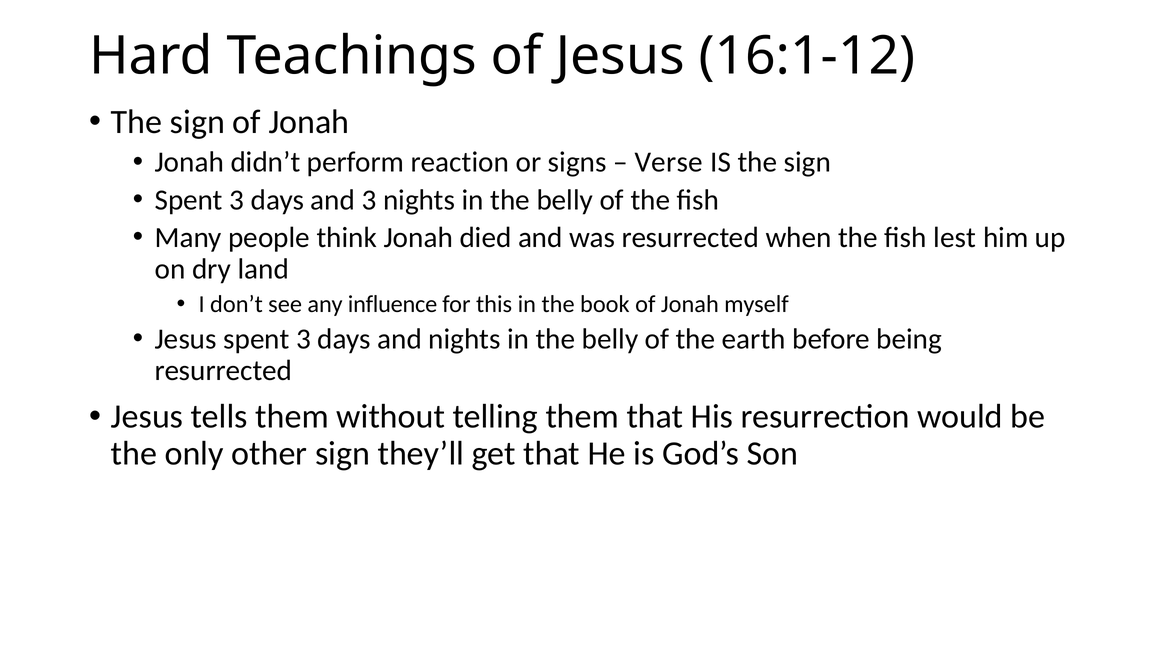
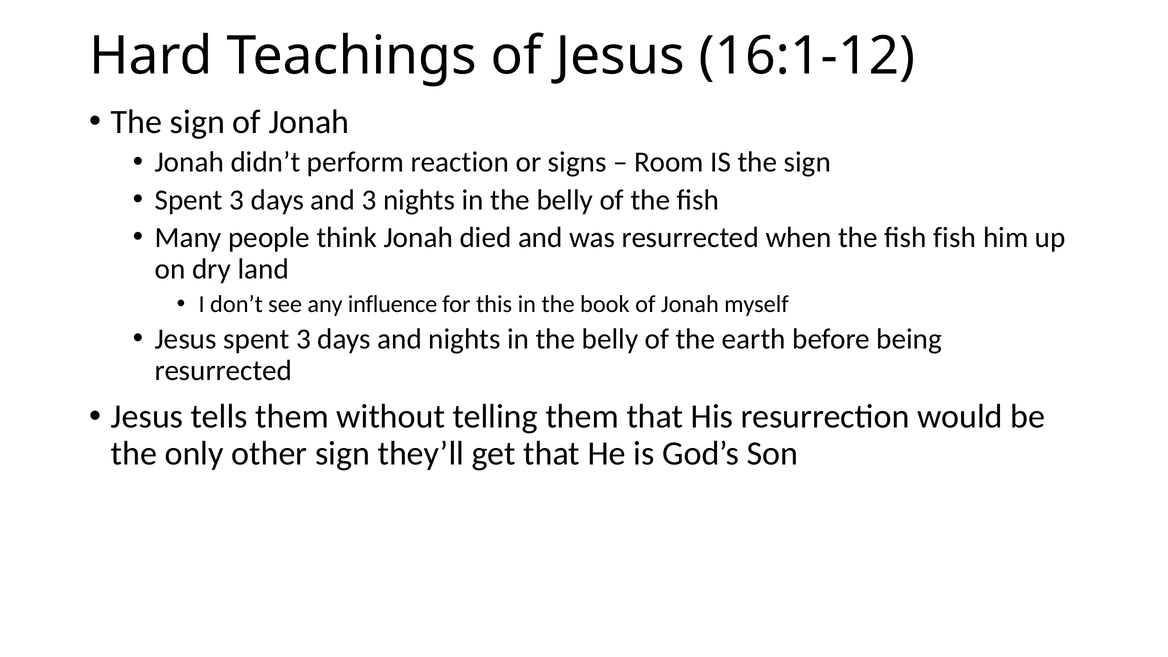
Verse: Verse -> Room
fish lest: lest -> fish
